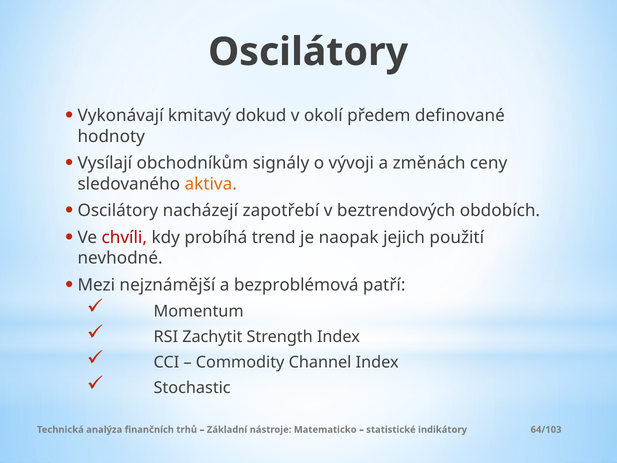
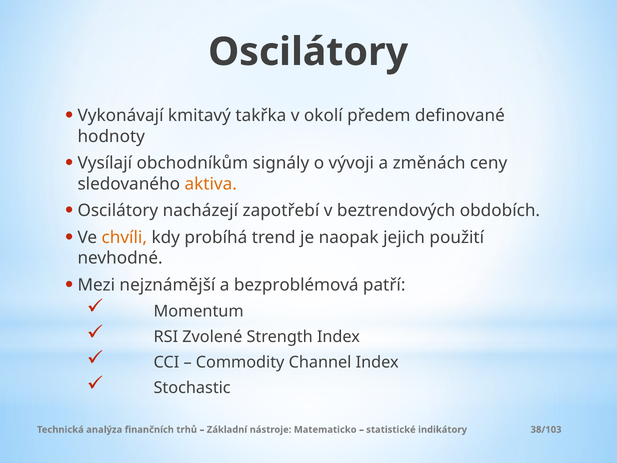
dokud: dokud -> takřka
chvíli colour: red -> orange
Zachytit: Zachytit -> Zvolené
64/103: 64/103 -> 38/103
